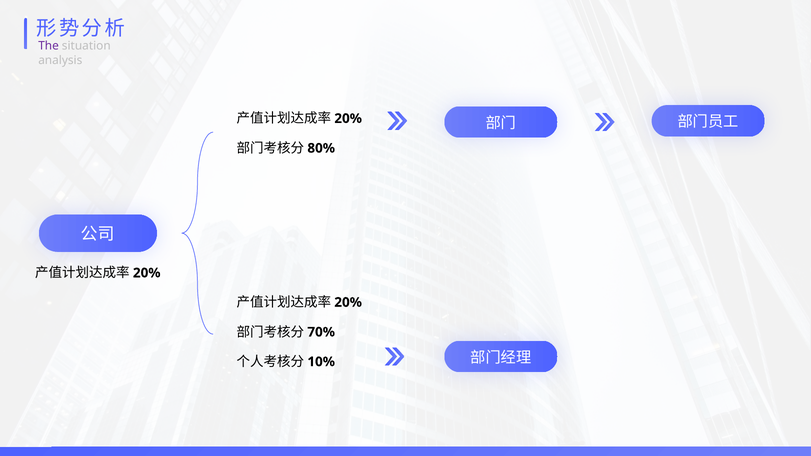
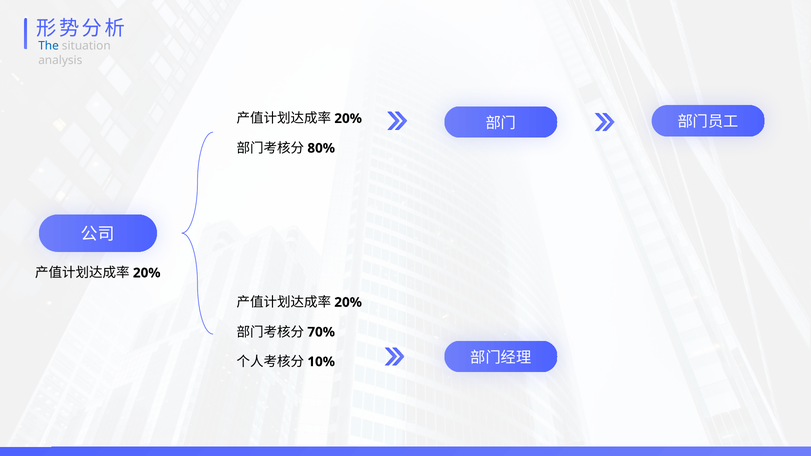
The colour: purple -> blue
